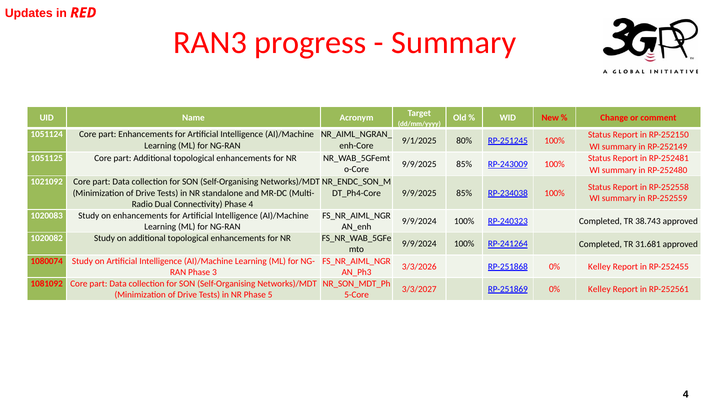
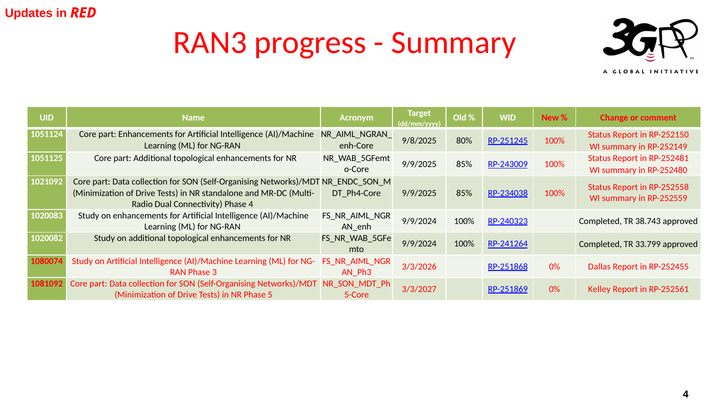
9/1/2025: 9/1/2025 -> 9/8/2025
31.681: 31.681 -> 33.799
RP-251868 0% Kelley: Kelley -> Dallas
